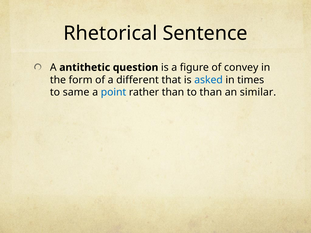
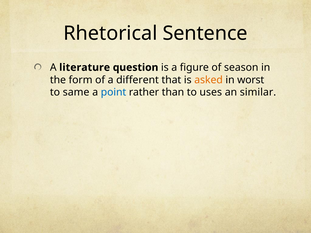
antithetic: antithetic -> literature
convey: convey -> season
asked colour: blue -> orange
times: times -> worst
to than: than -> uses
